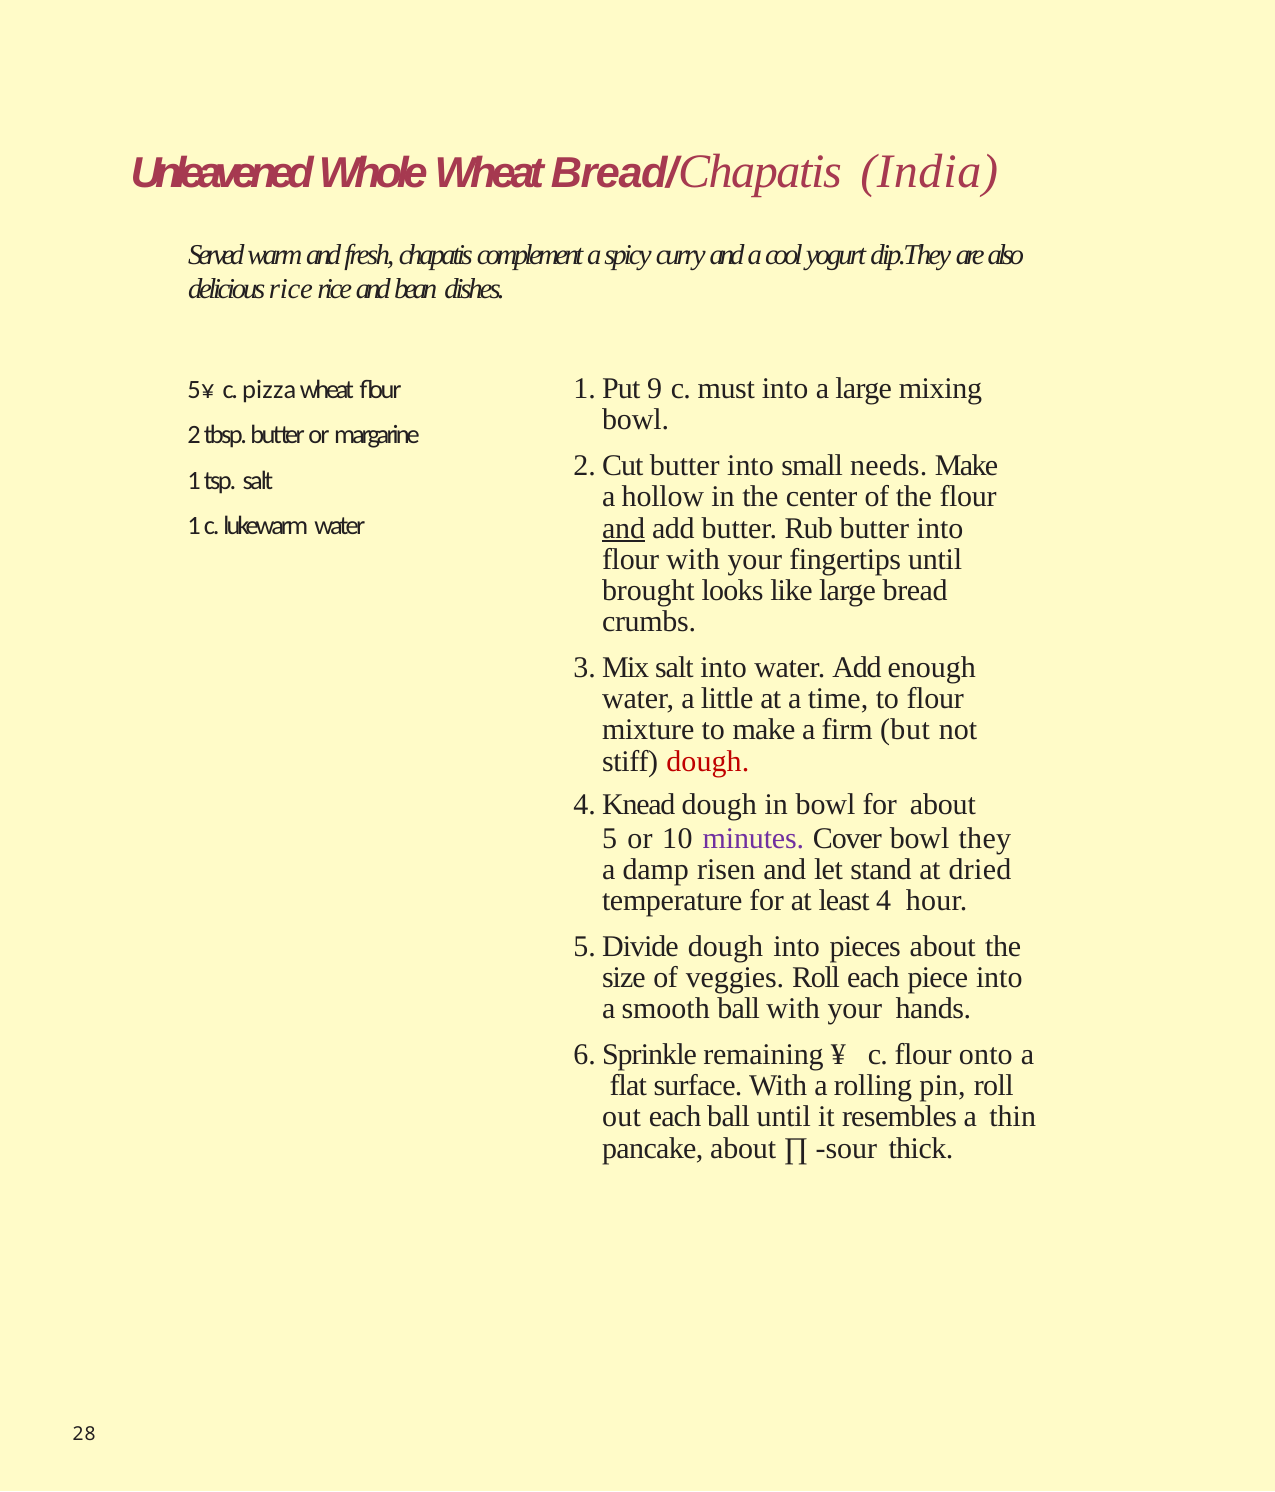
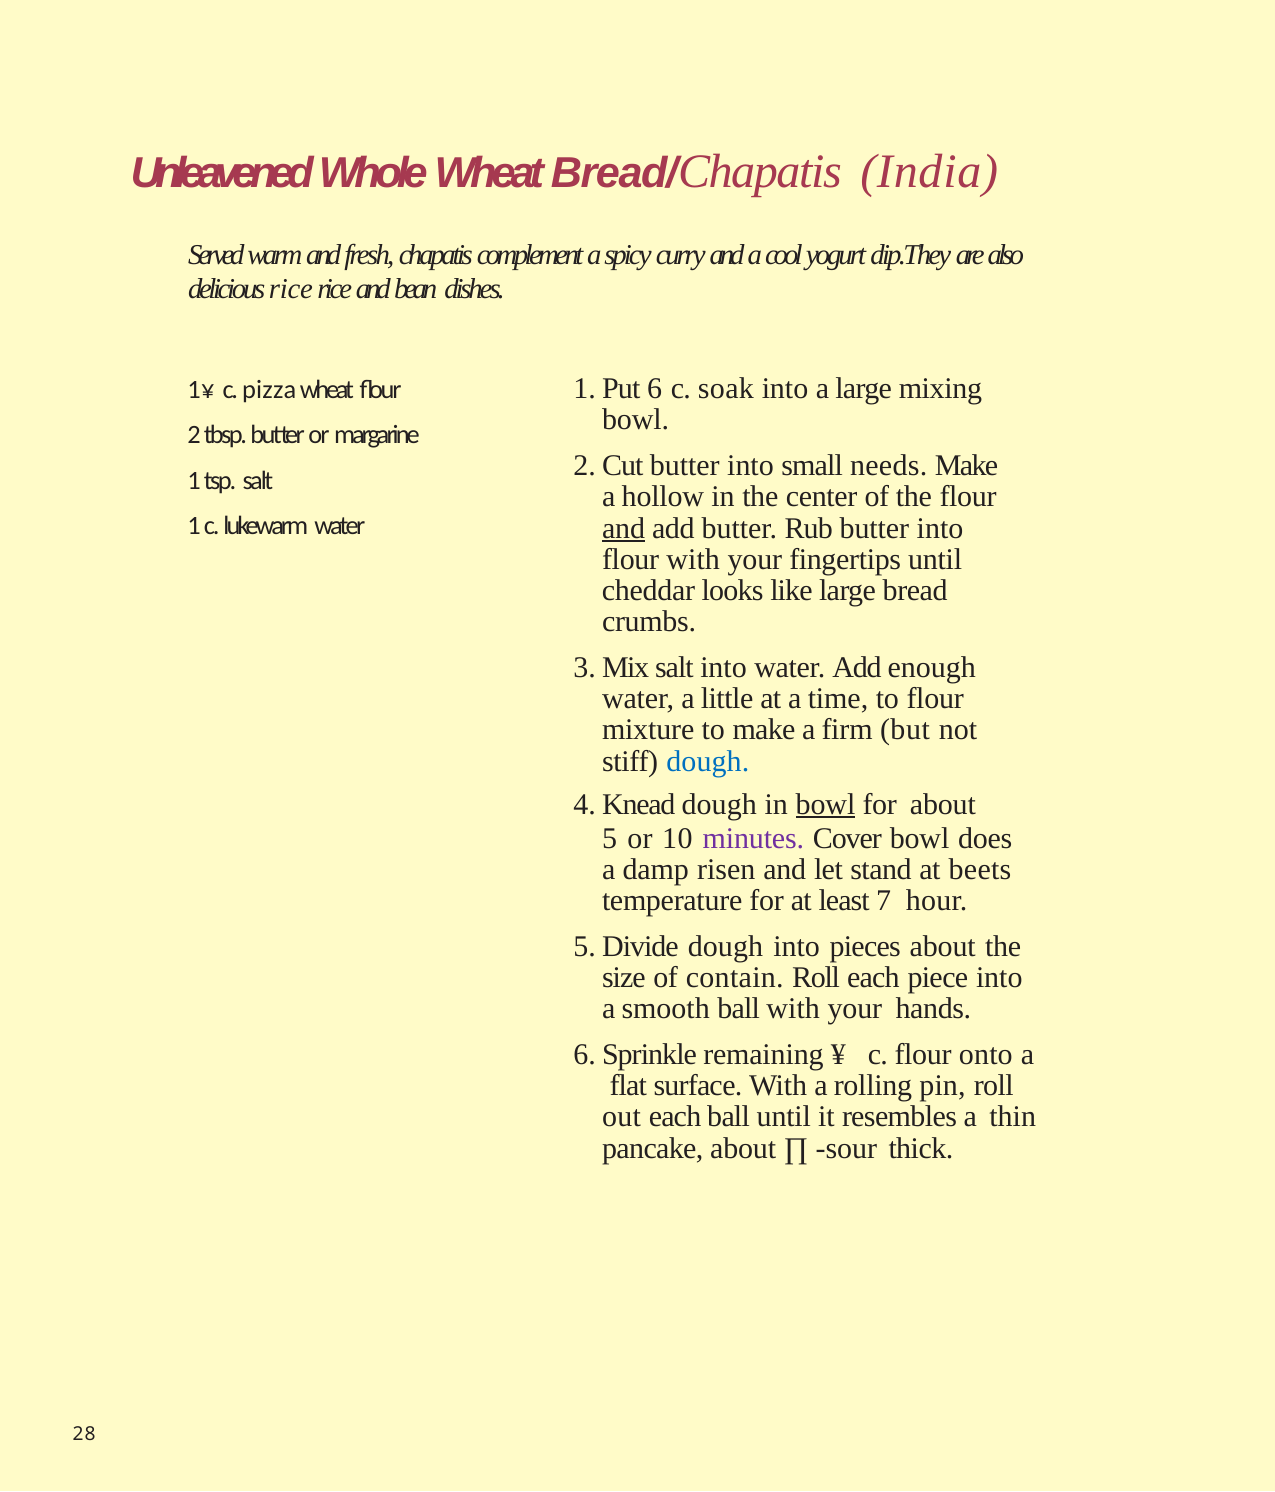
9: 9 -> 6
must: must -> soak
5¥: 5¥ -> 1¥
brought: brought -> cheddar
dough at (708, 761) colour: red -> blue
bowl at (826, 804) underline: none -> present
they: they -> does
dried: dried -> beets
4: 4 -> 7
veggies: veggies -> contain
